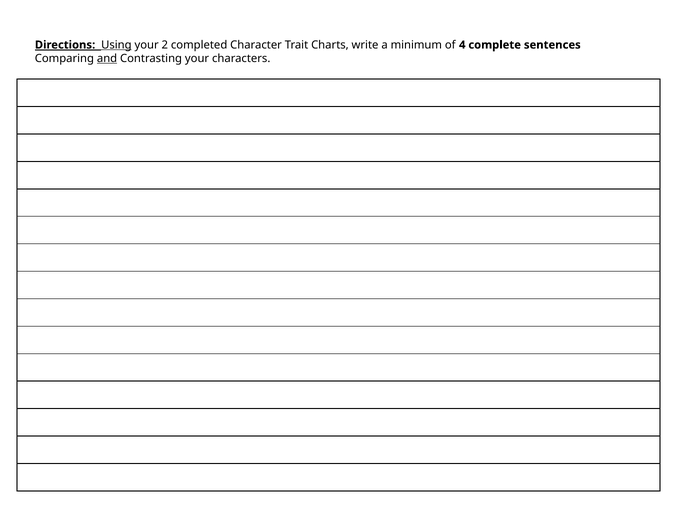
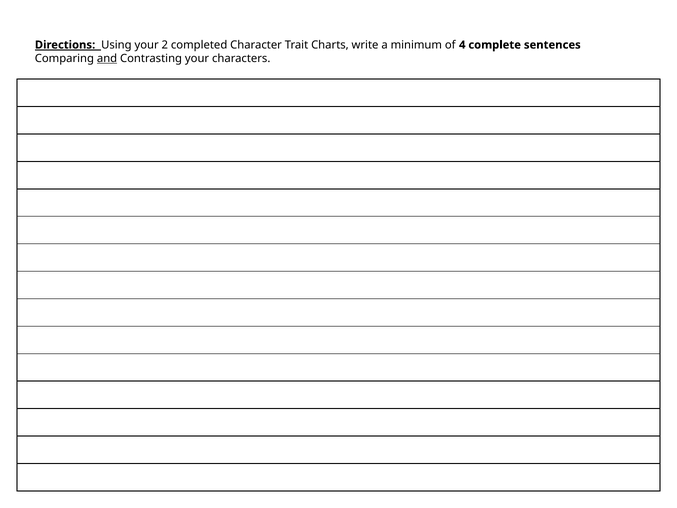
Using underline: present -> none
